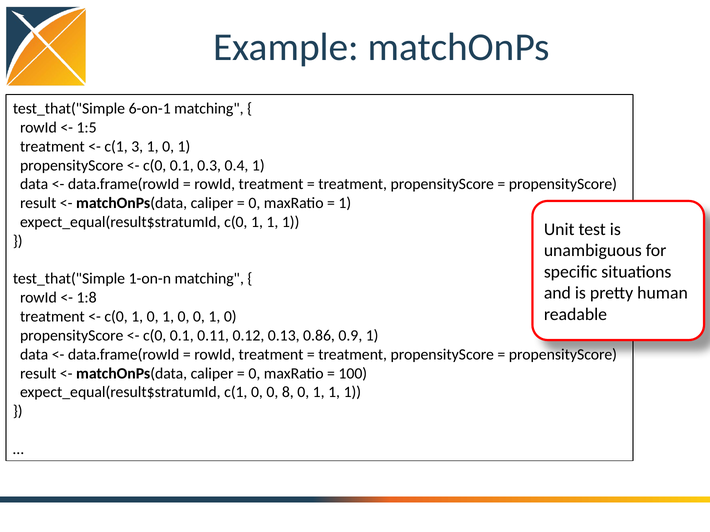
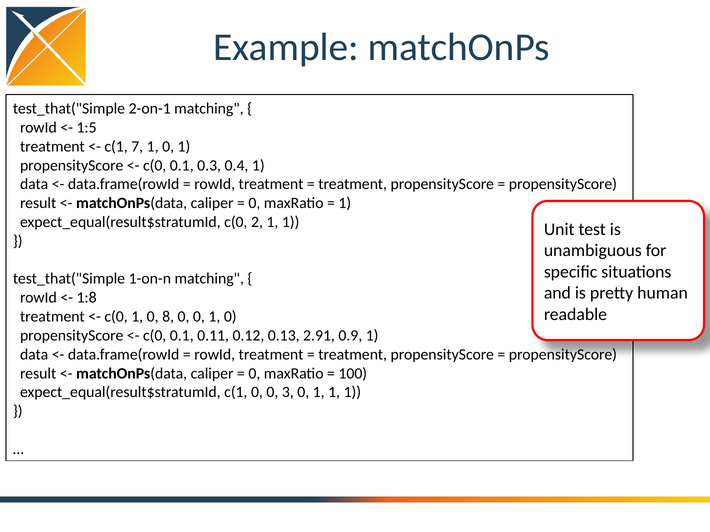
6-on-1: 6-on-1 -> 2-on-1
3: 3 -> 7
expect_equal(result$stratumId c(0 1: 1 -> 2
c(0 1 0 1: 1 -> 8
0.86: 0.86 -> 2.91
8: 8 -> 3
